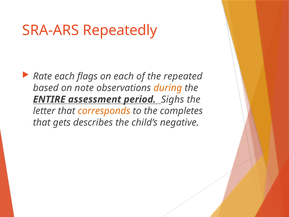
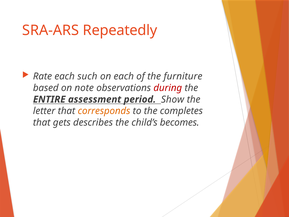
flags: flags -> such
repeated: repeated -> furniture
during colour: orange -> red
Sighs: Sighs -> Show
negative: negative -> becomes
